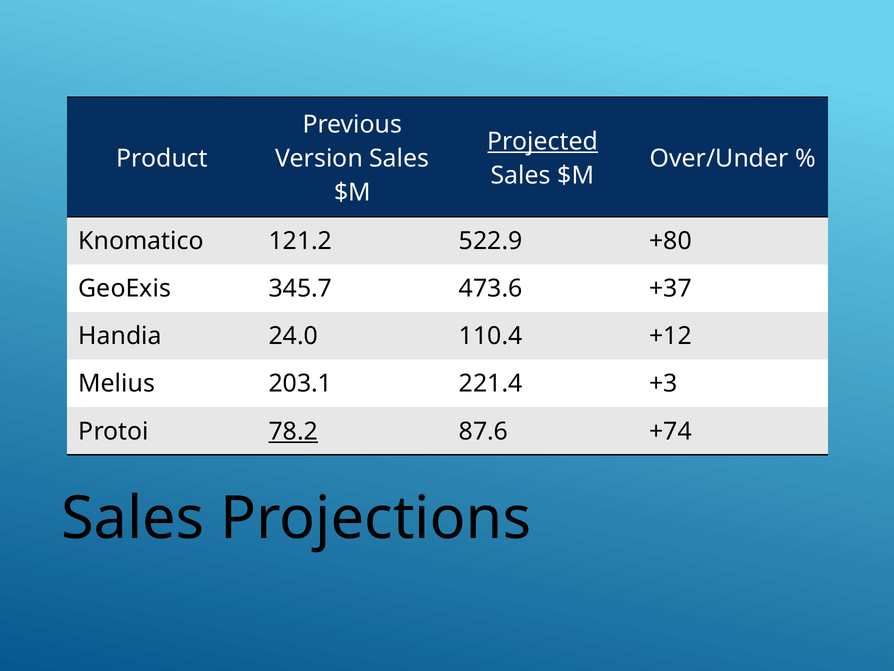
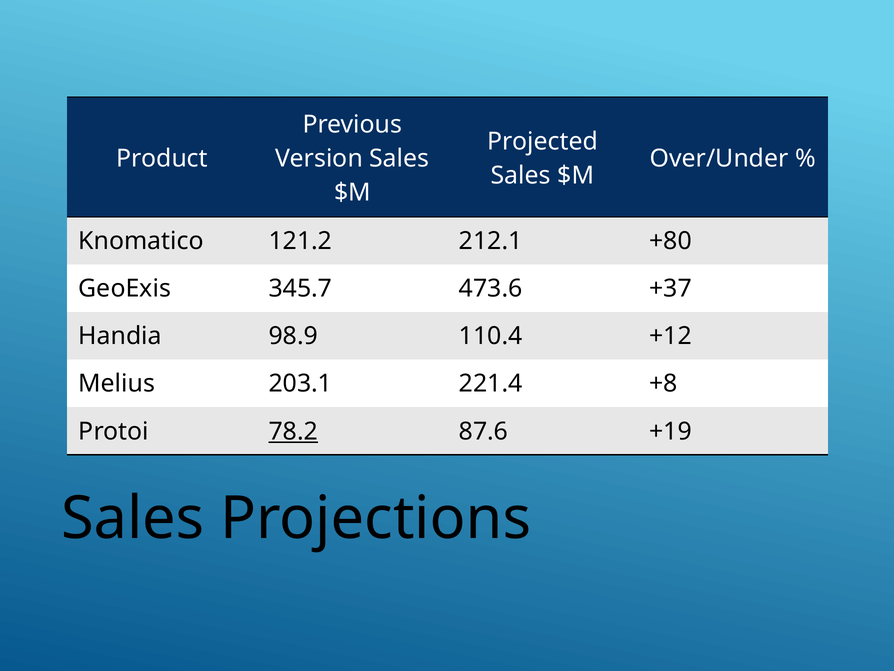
Projected underline: present -> none
522.9: 522.9 -> 212.1
24.0: 24.0 -> 98.9
+3: +3 -> +8
+74: +74 -> +19
